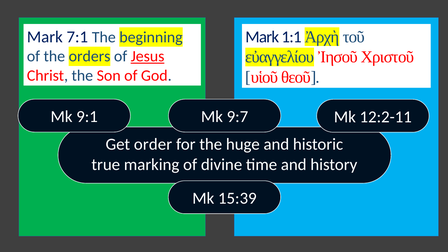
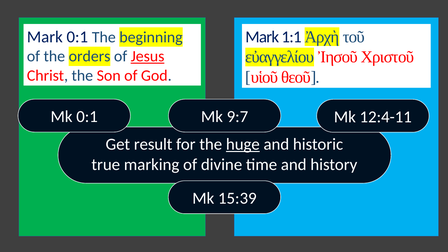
Mark 7:1: 7:1 -> 0:1
Mk 9:1: 9:1 -> 0:1
12:2-11: 12:2-11 -> 12:4-11
order: order -> result
huge underline: none -> present
